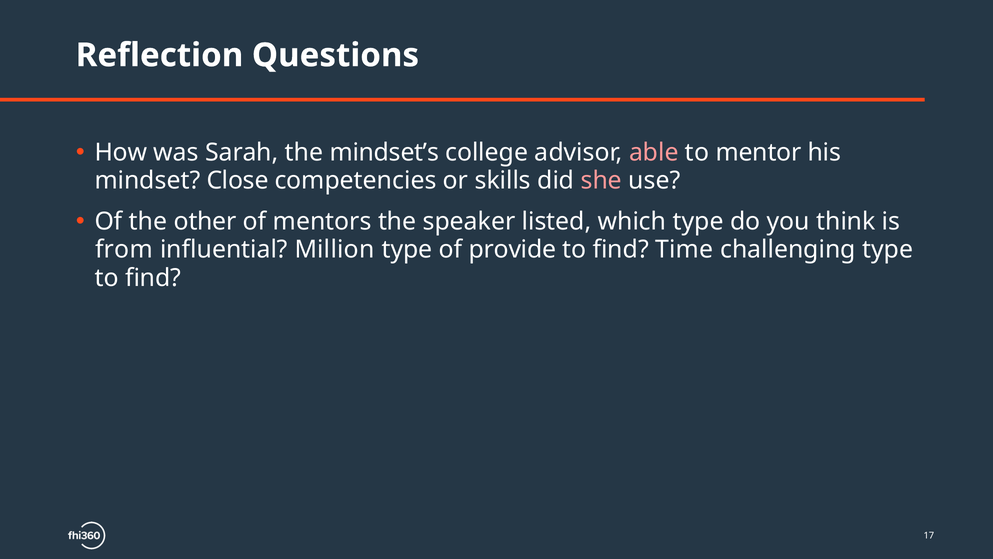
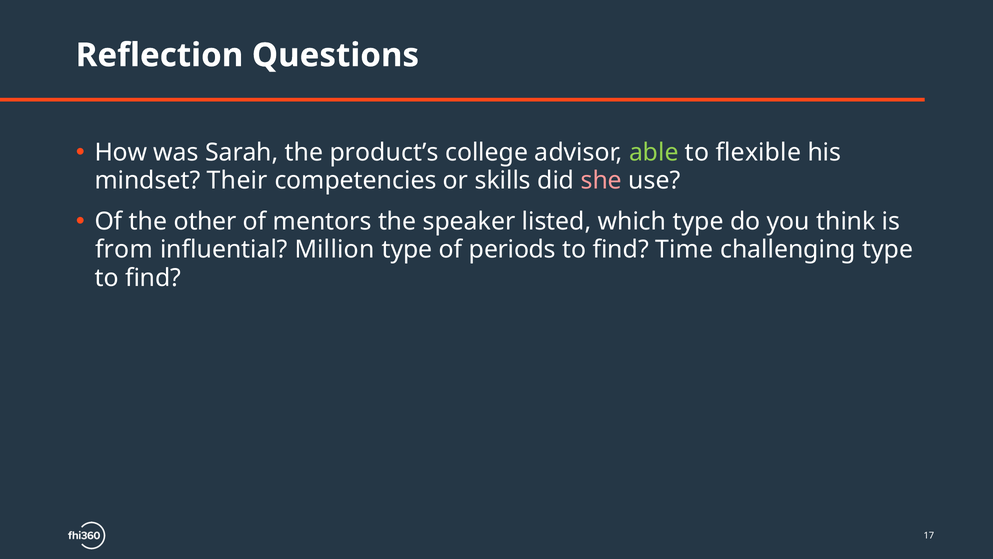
mindset’s: mindset’s -> product’s
able colour: pink -> light green
mentor: mentor -> flexible
Close: Close -> Their
provide: provide -> periods
